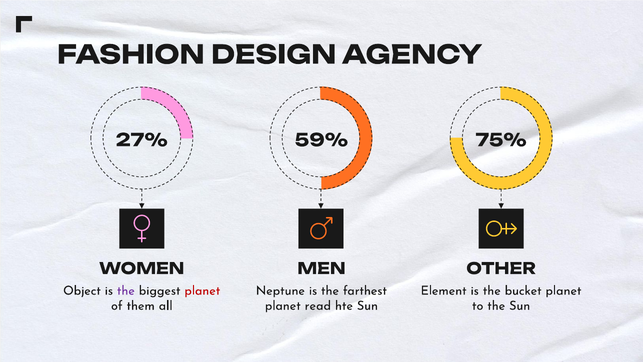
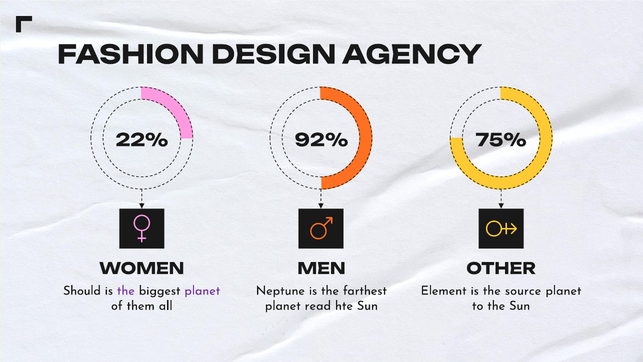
27%: 27% -> 22%
59%: 59% -> 92%
Object: Object -> Should
planet at (202, 290) colour: red -> purple
bucket: bucket -> source
